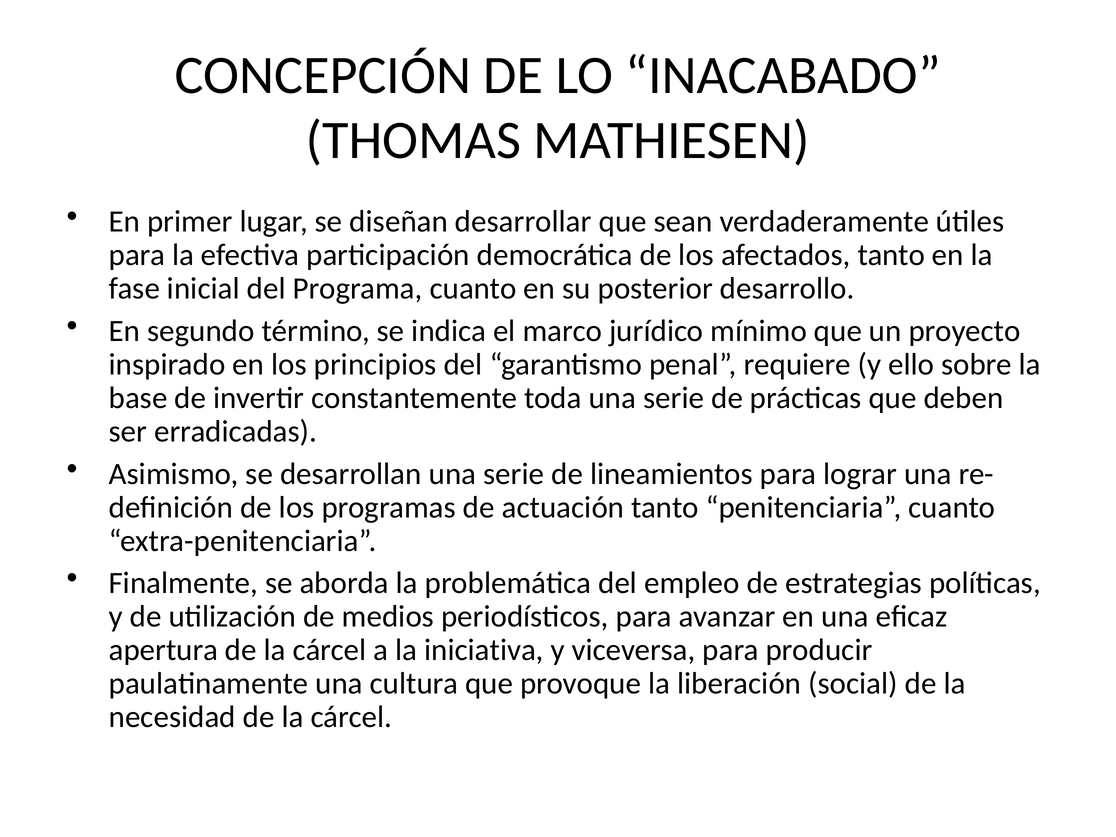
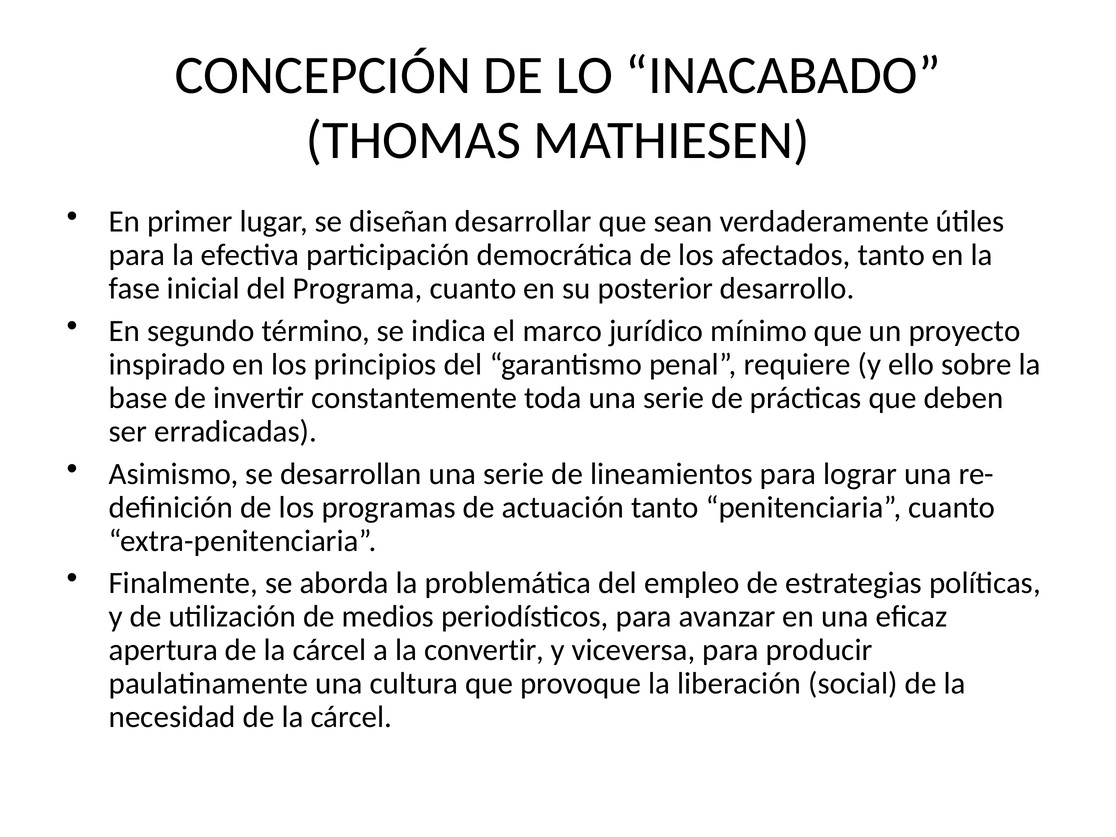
iniciativa: iniciativa -> convertir
